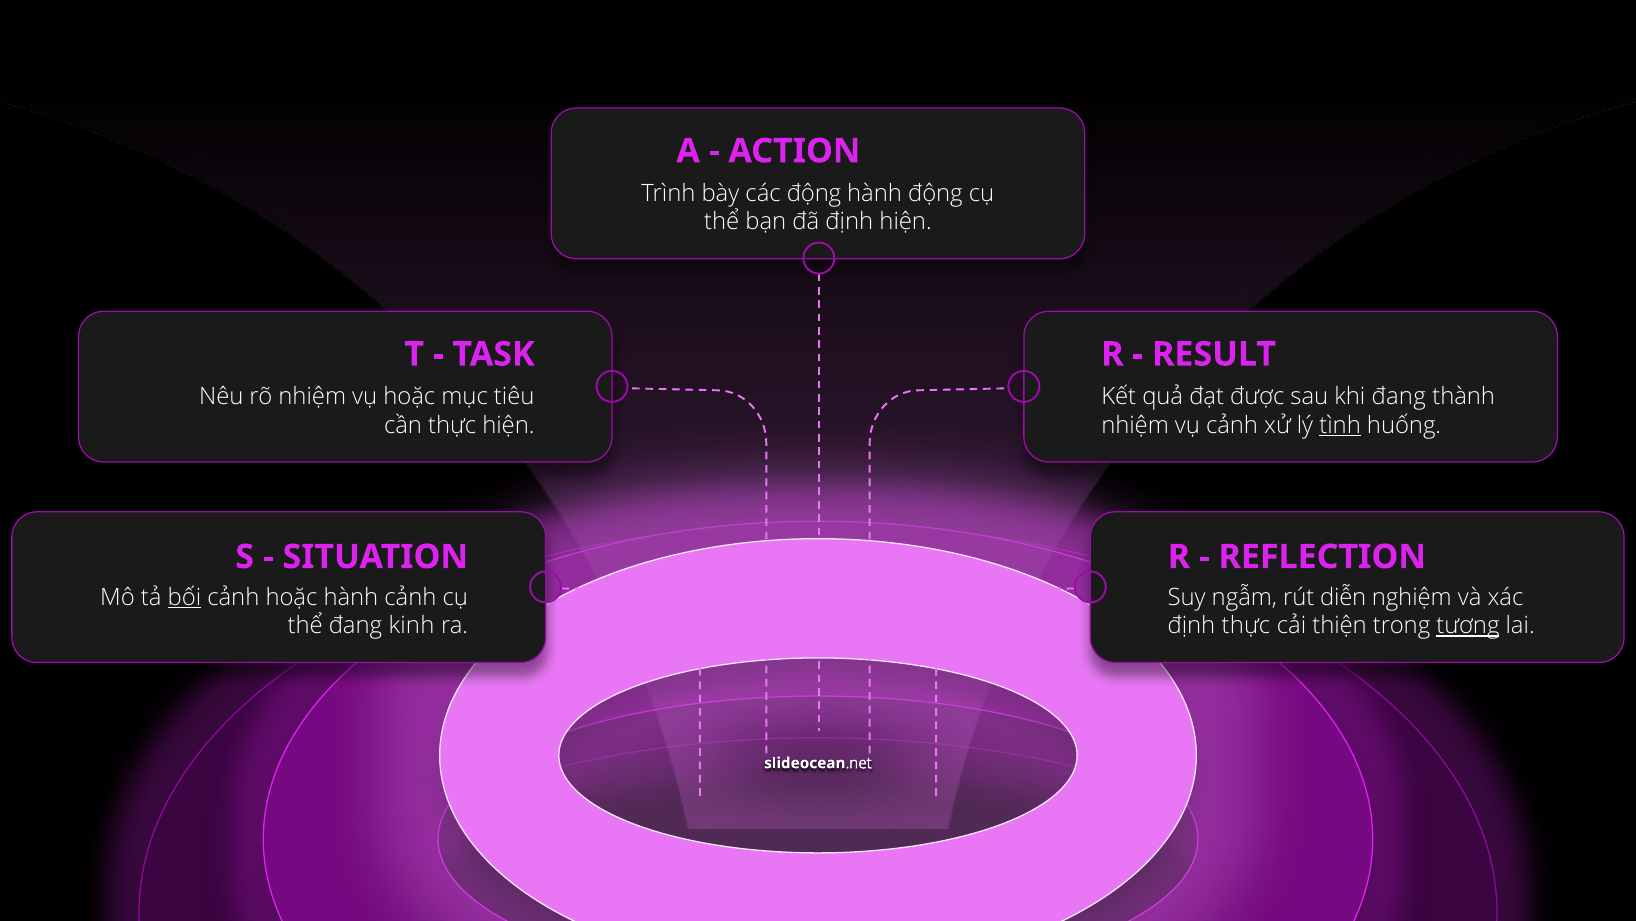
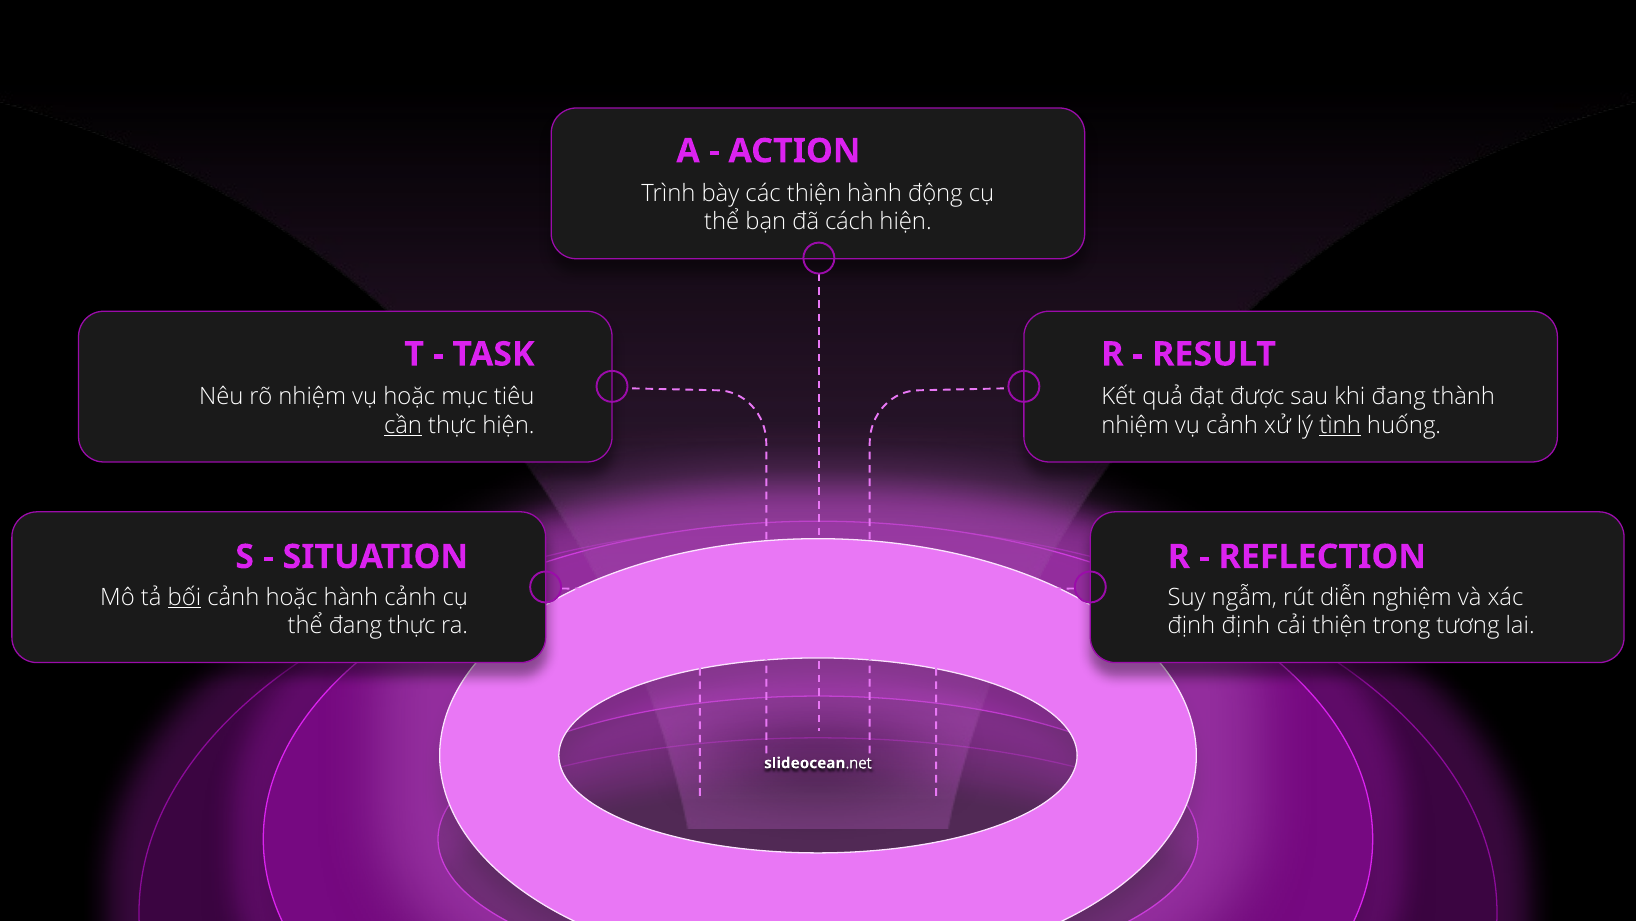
các động: động -> thiện
đã định: định -> cách
cần underline: none -> present
đang kinh: kinh -> thực
định thực: thực -> định
tương underline: present -> none
